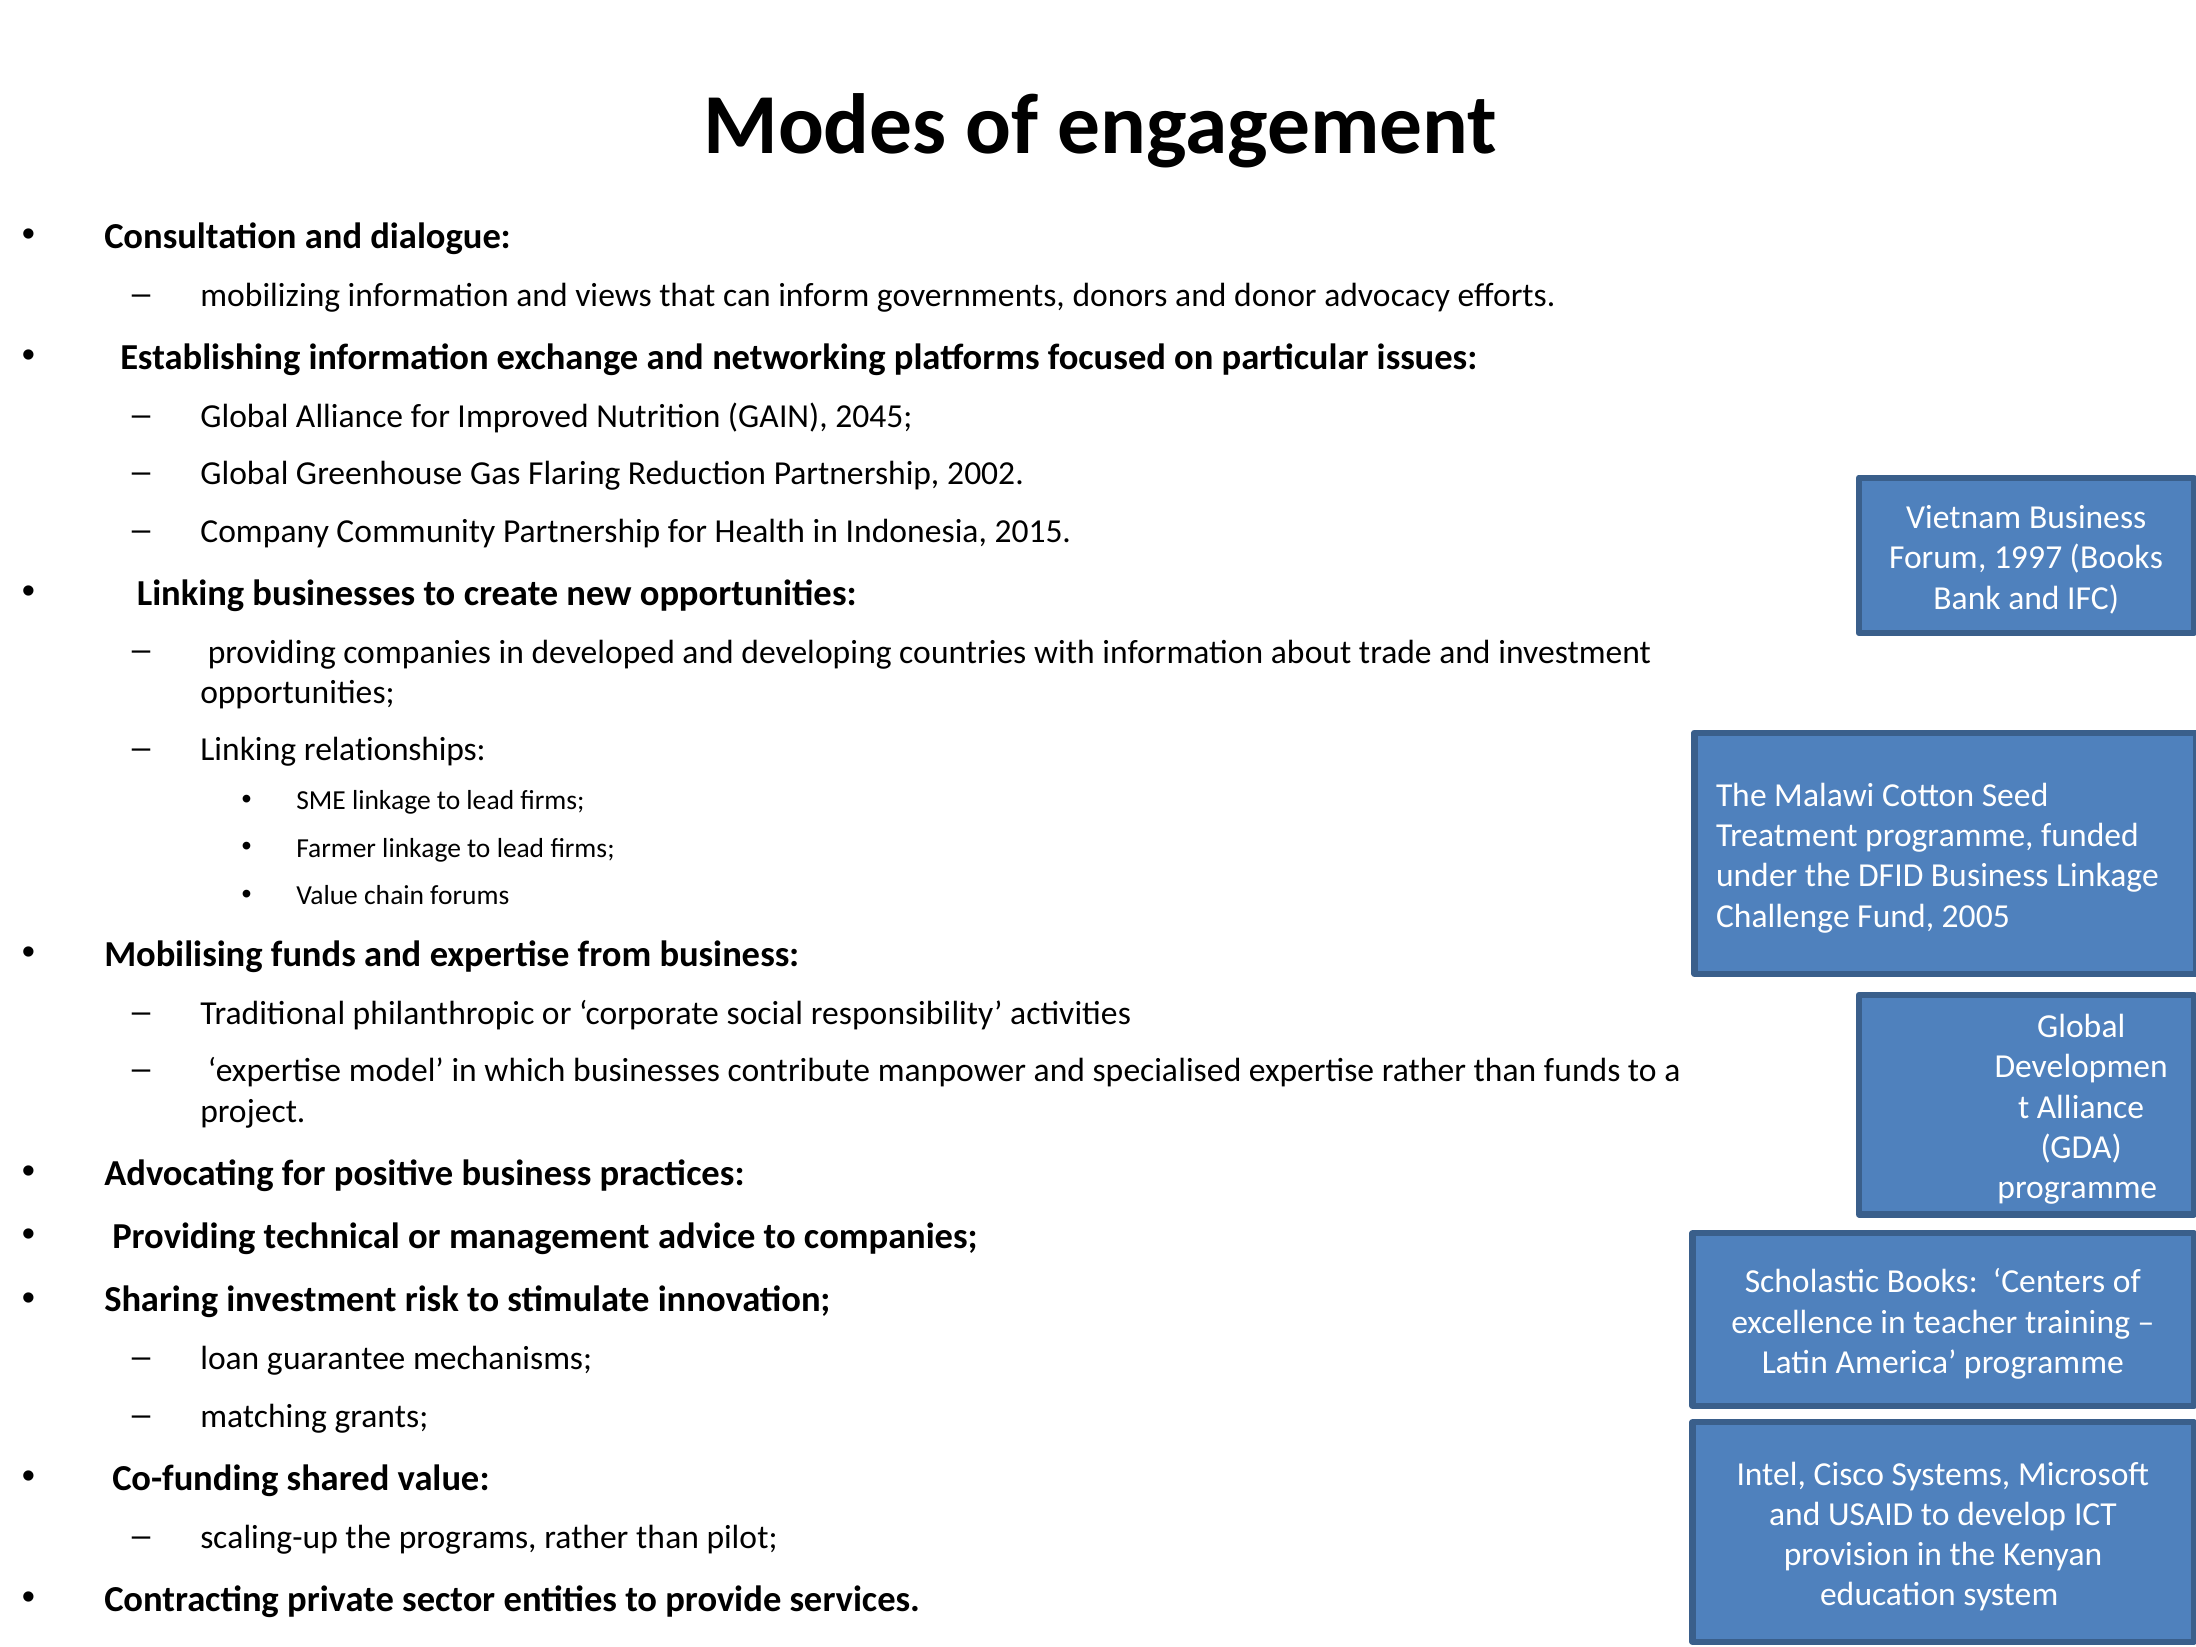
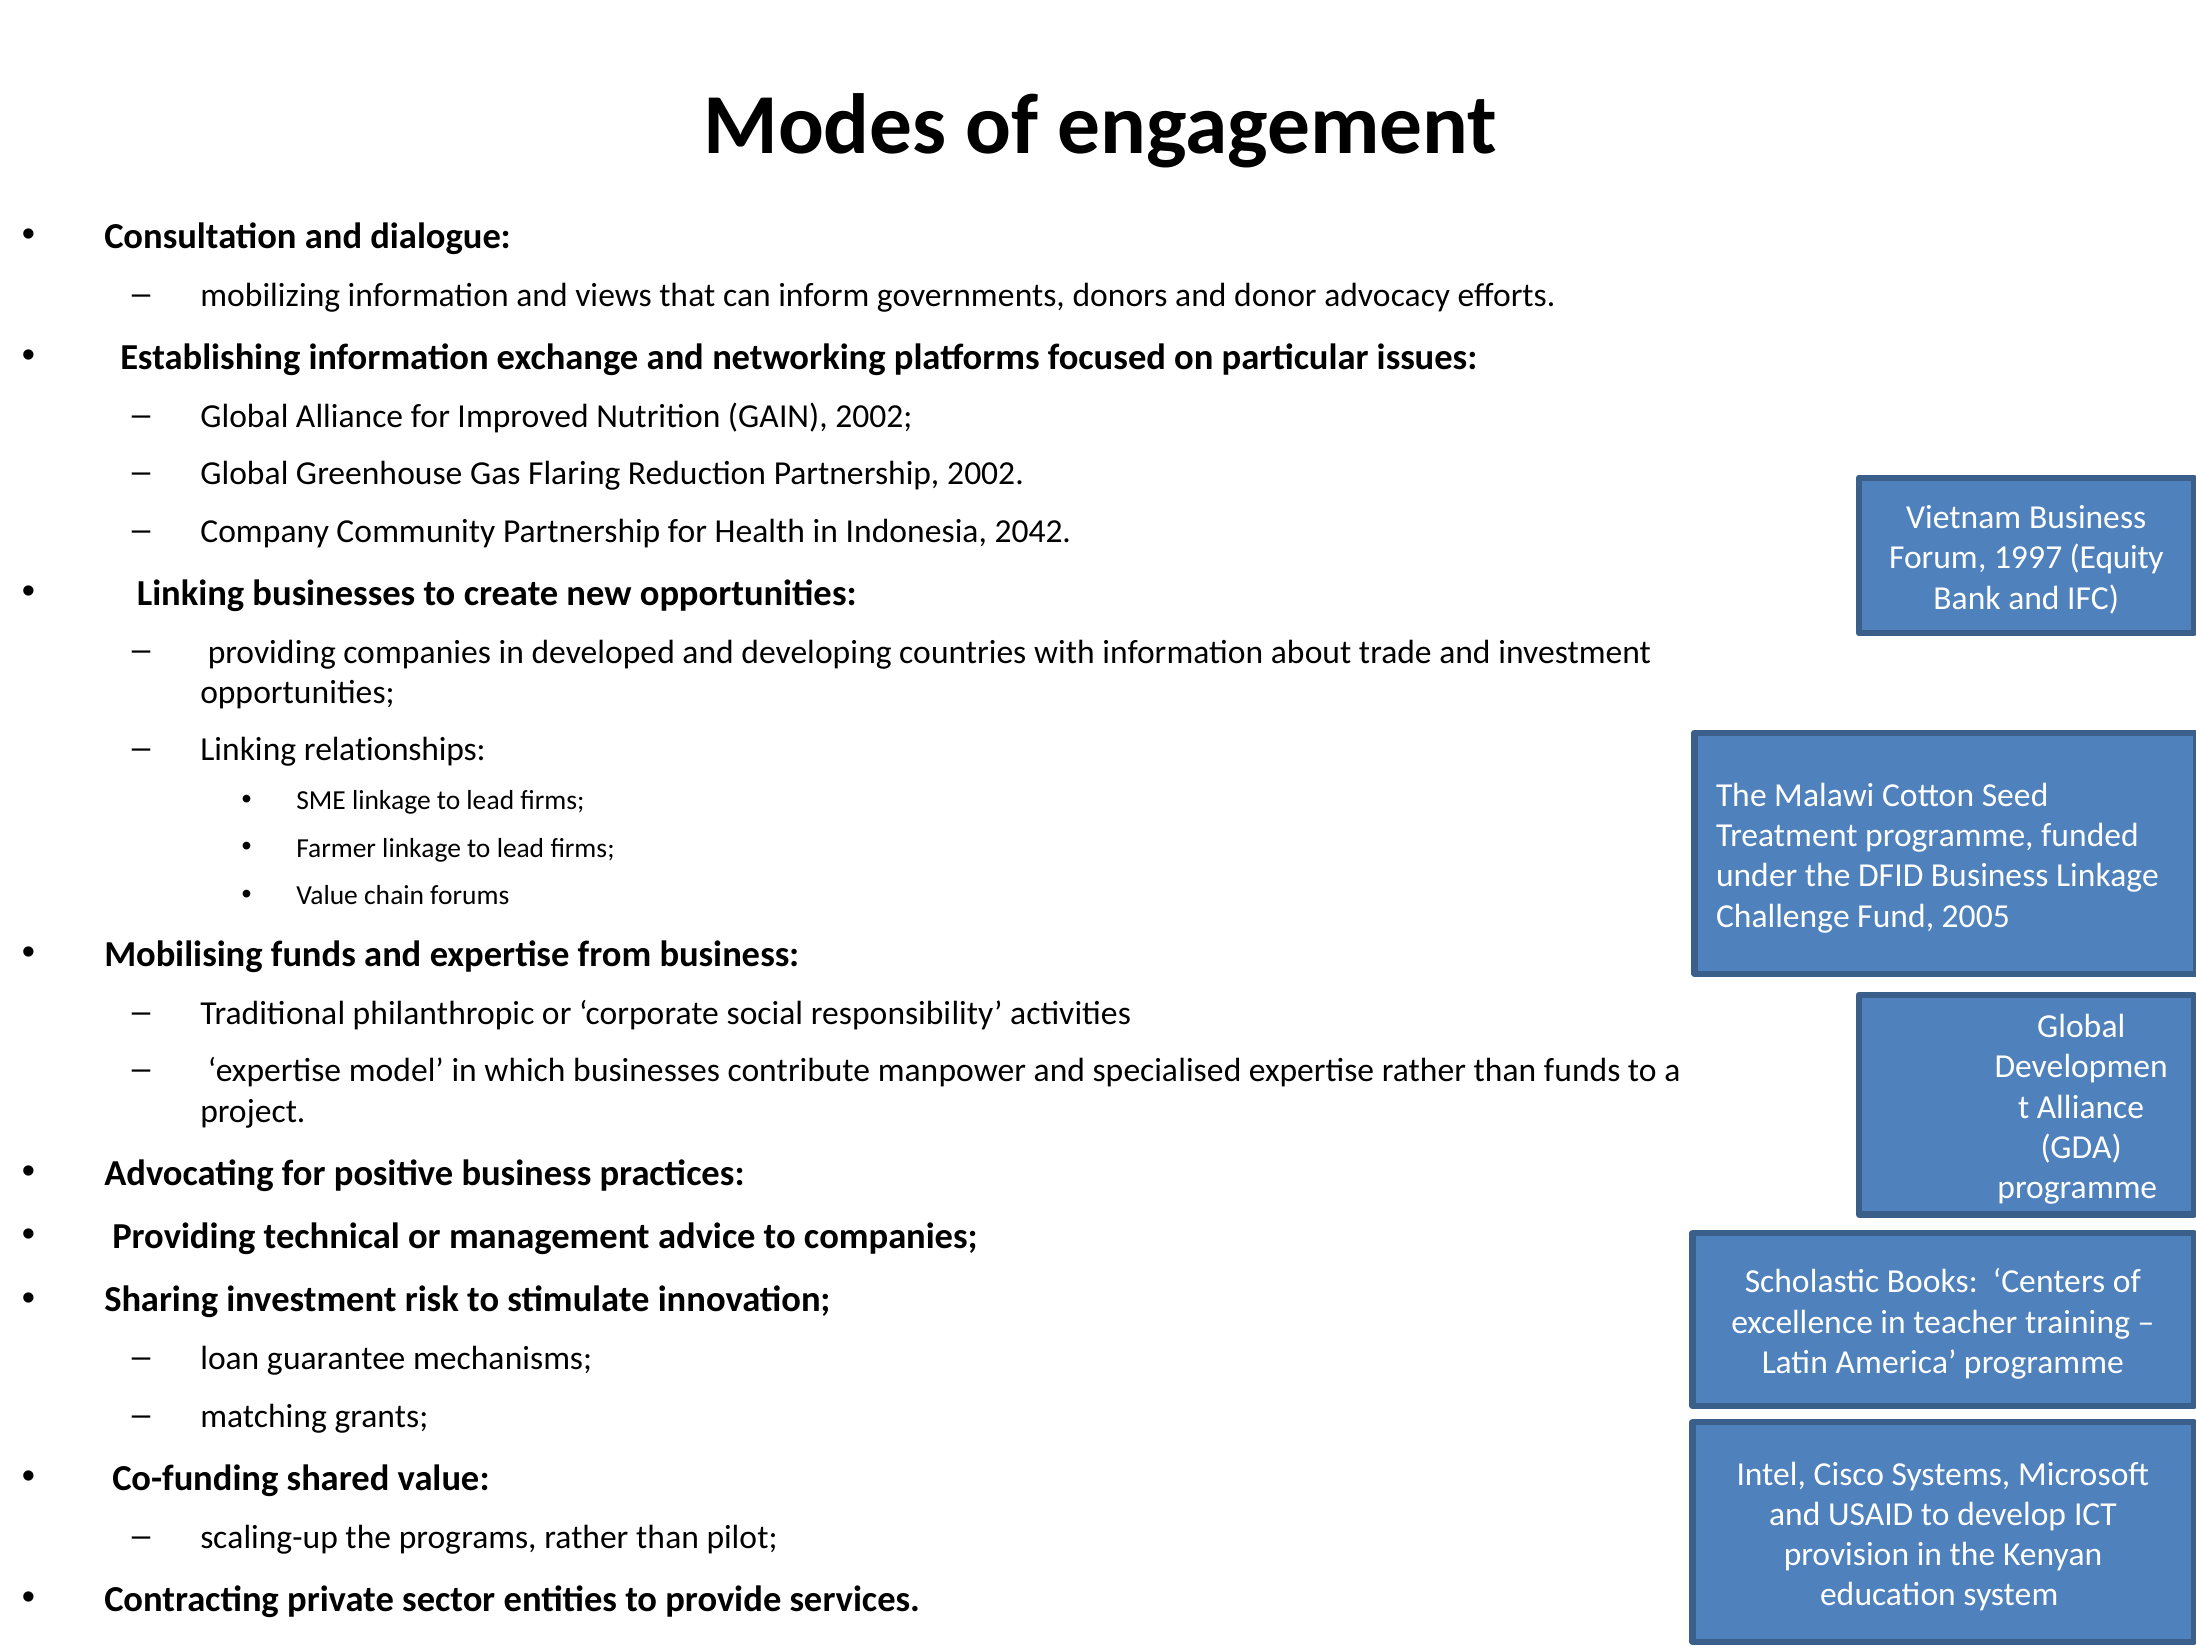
GAIN 2045: 2045 -> 2002
2015: 2015 -> 2042
1997 Books: Books -> Equity
